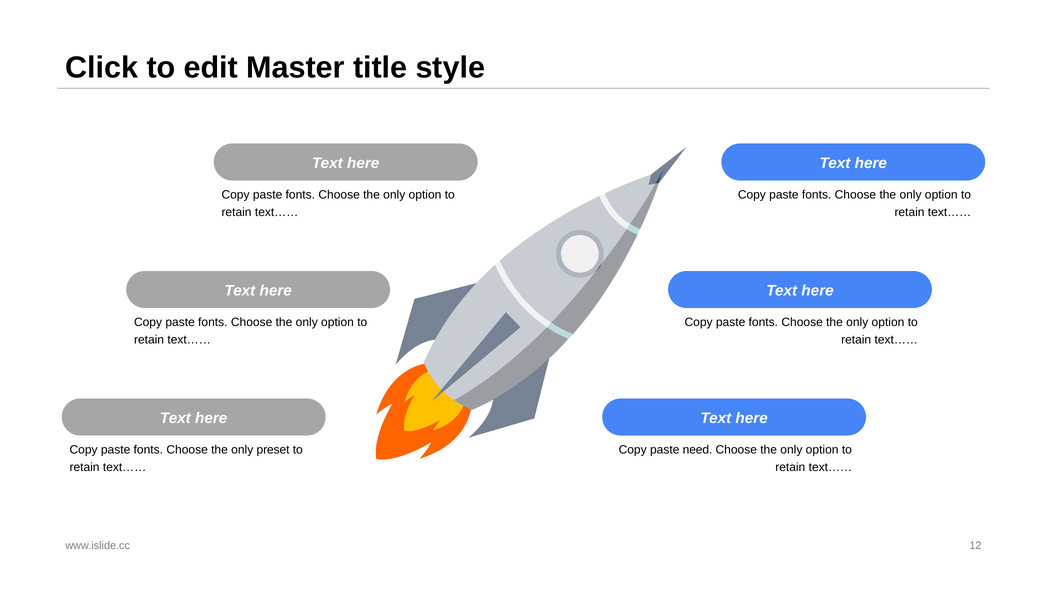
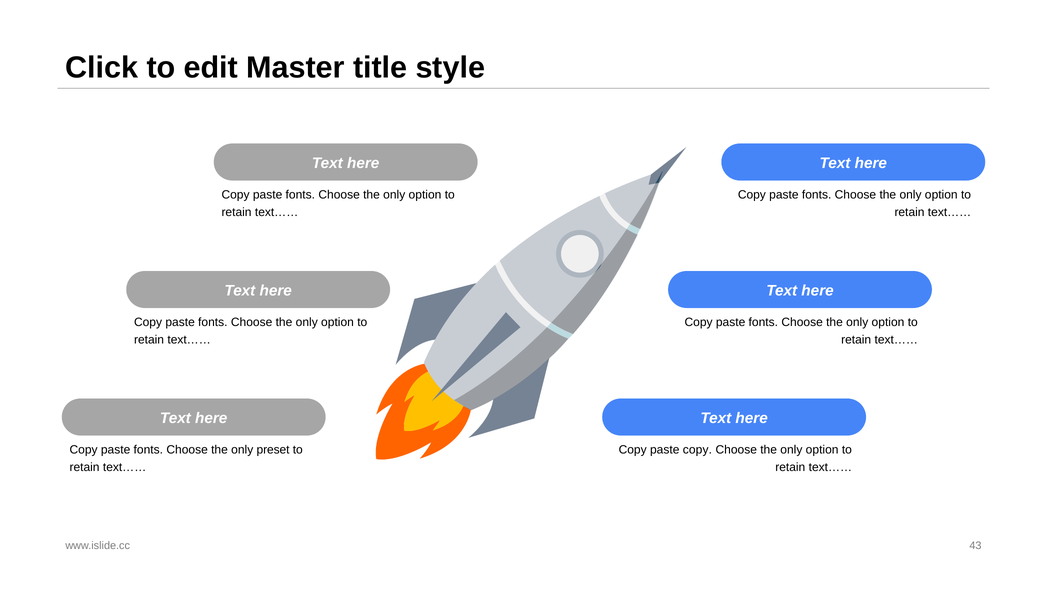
paste need: need -> copy
12: 12 -> 43
